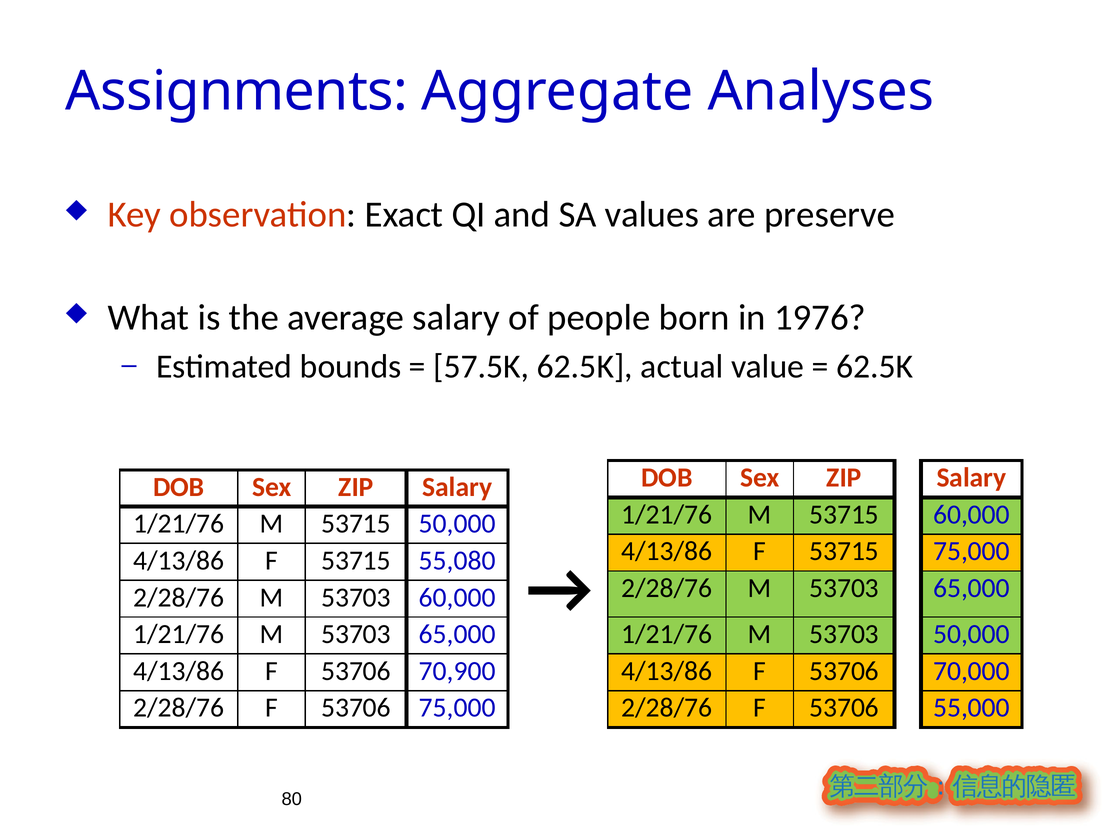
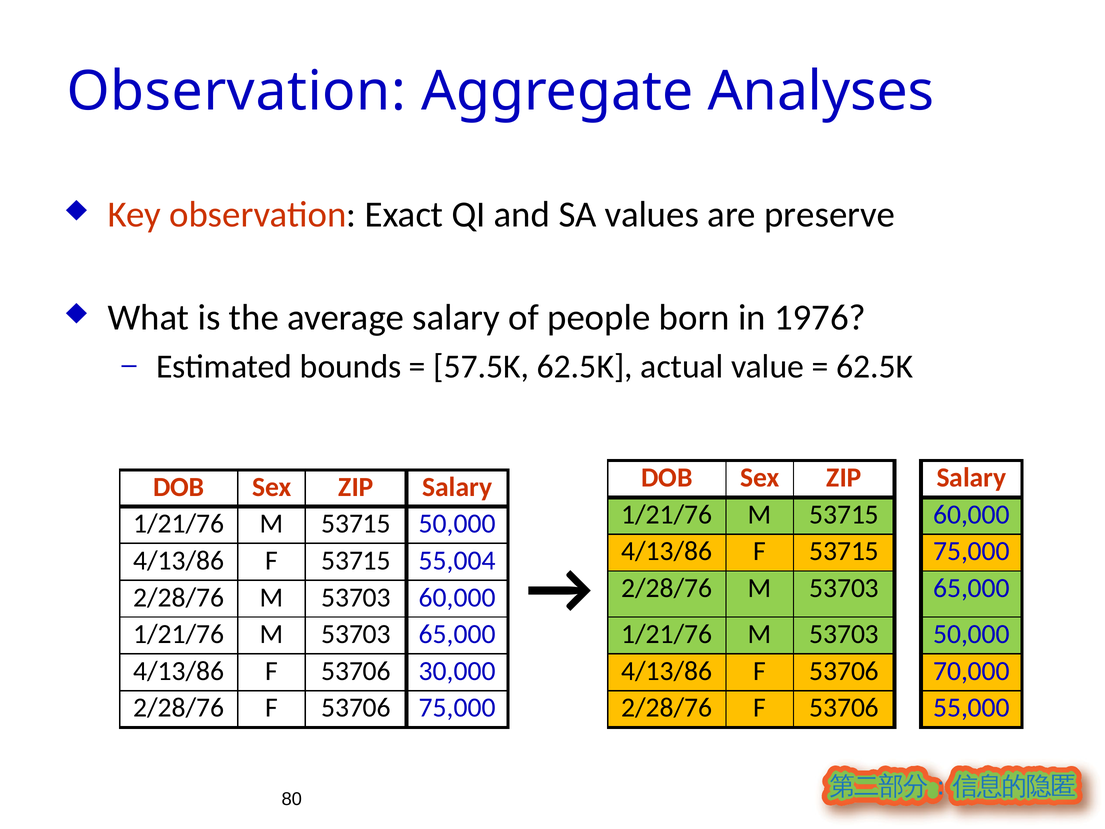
Assignments at (237, 91): Assignments -> Observation
55,080: 55,080 -> 55,004
70,900: 70,900 -> 30,000
